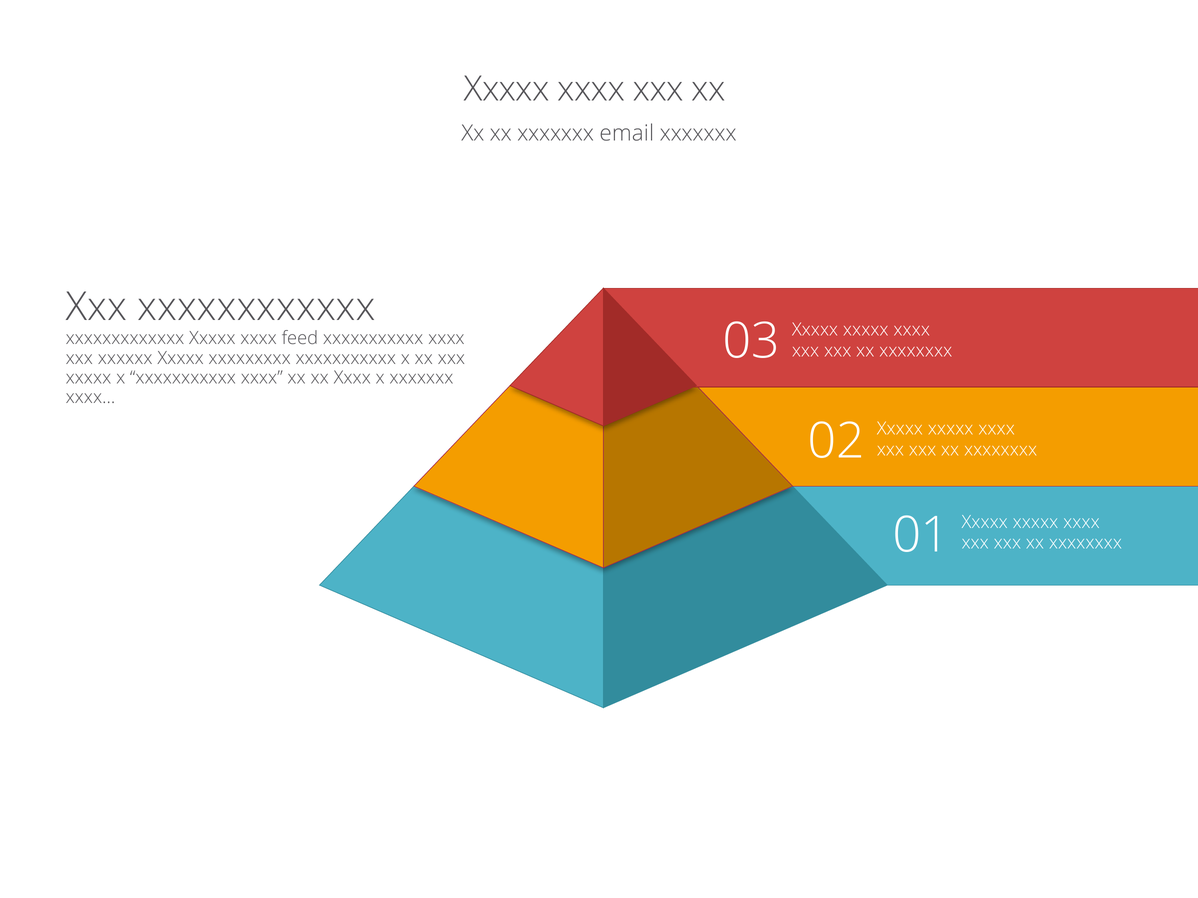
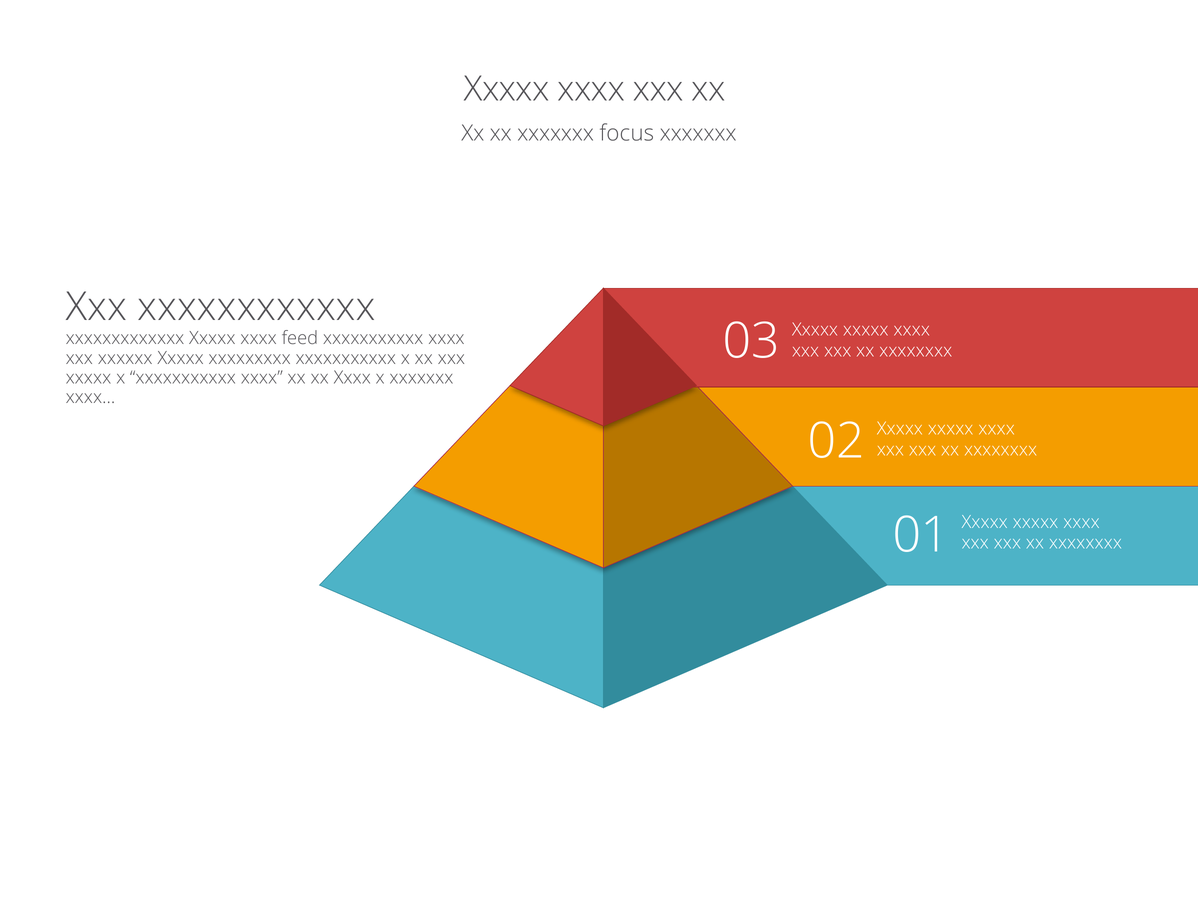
email: email -> focus
